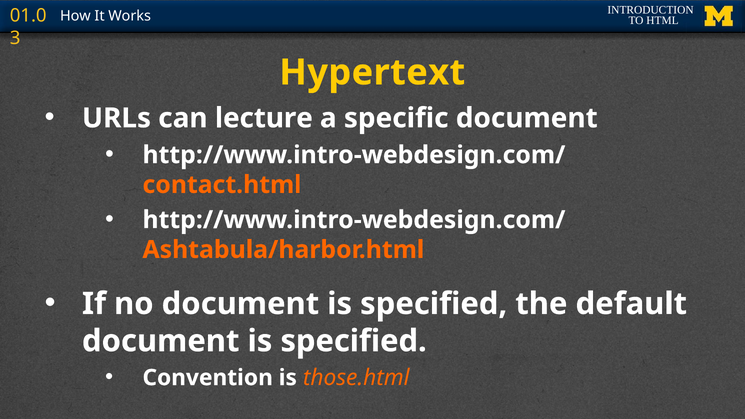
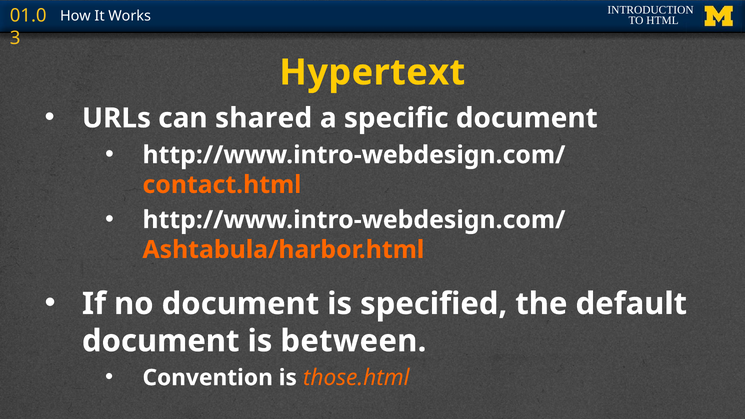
lecture: lecture -> shared
specified at (354, 341): specified -> between
